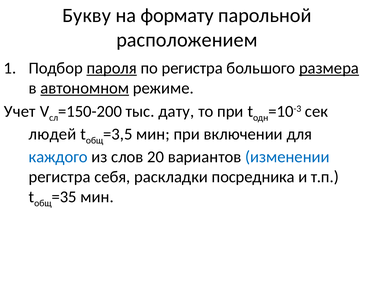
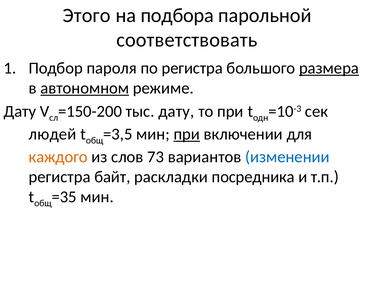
Букву: Букву -> Этого
формату: формату -> подбора
расположением: расположением -> соответствовать
пароля underline: present -> none
Учет at (20, 111): Учет -> Дату
при at (187, 134) underline: none -> present
каждого colour: blue -> orange
20: 20 -> 73
себя: себя -> байт
